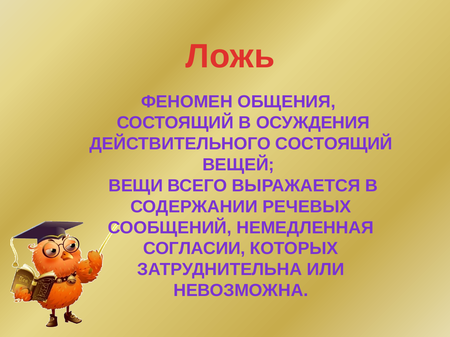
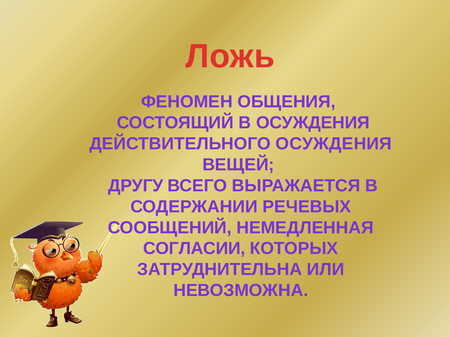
ДЕЙСТВИТЕЛЬНОГО СОСТОЯЩИЙ: СОСТОЯЩИЙ -> ОСУЖДЕНИЯ
ВЕЩИ: ВЕЩИ -> ДРУГУ
